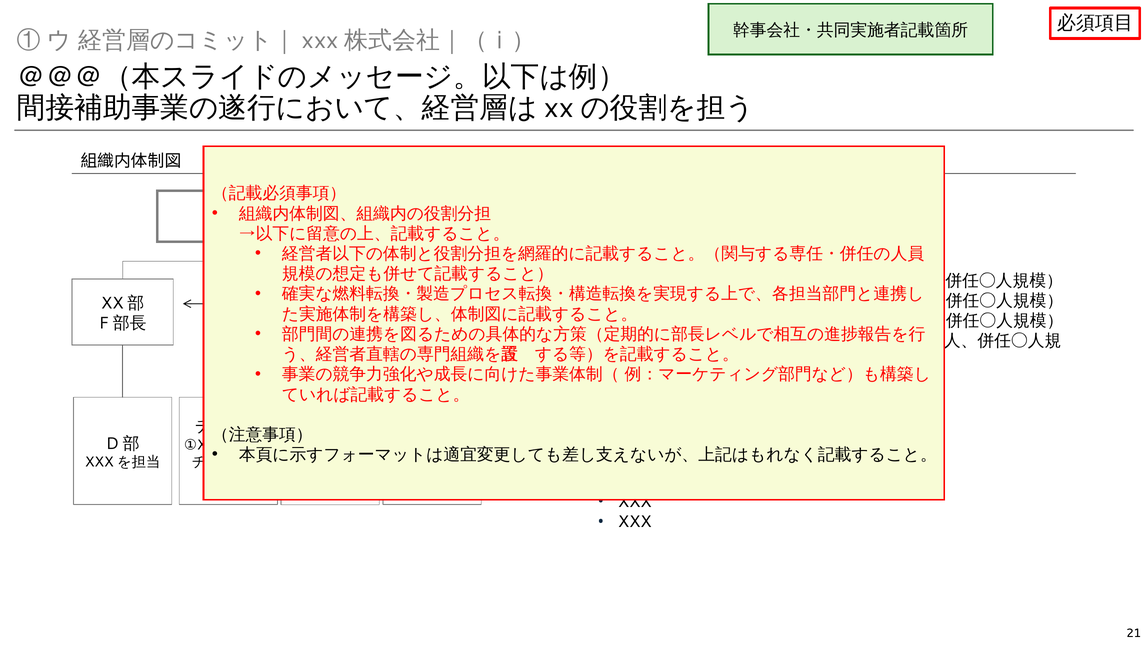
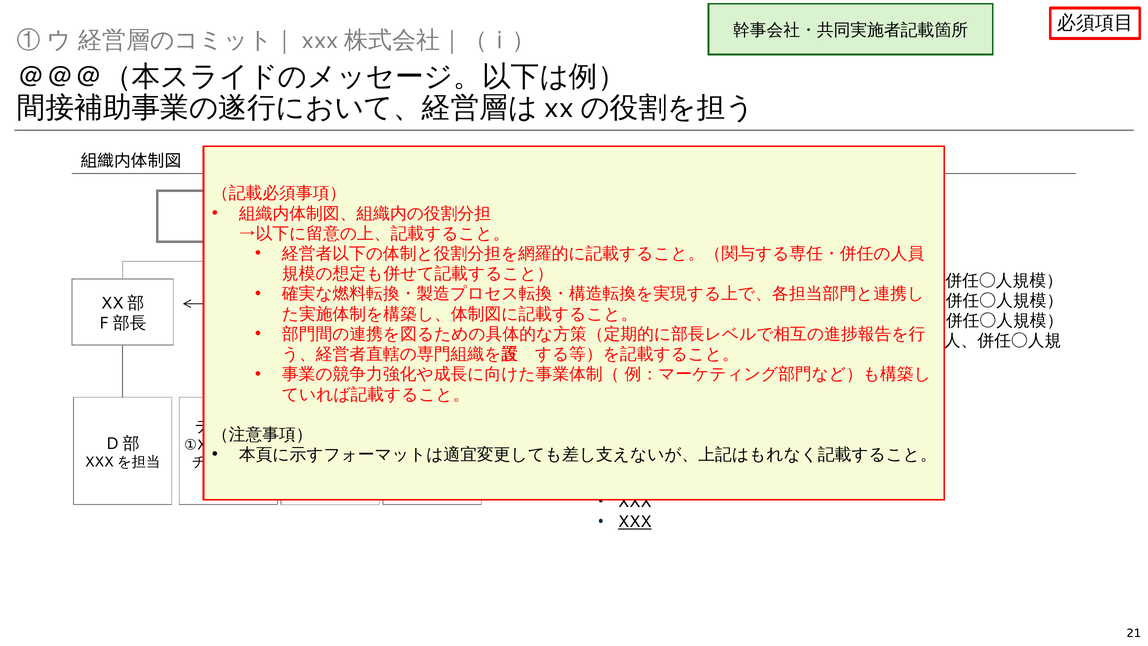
XXX at (635, 522) underline: none -> present
